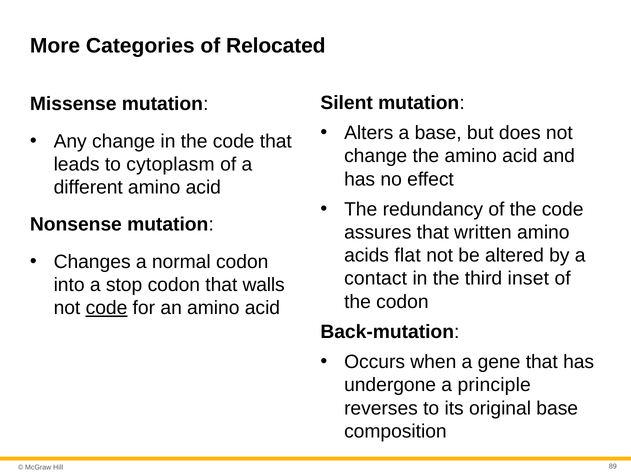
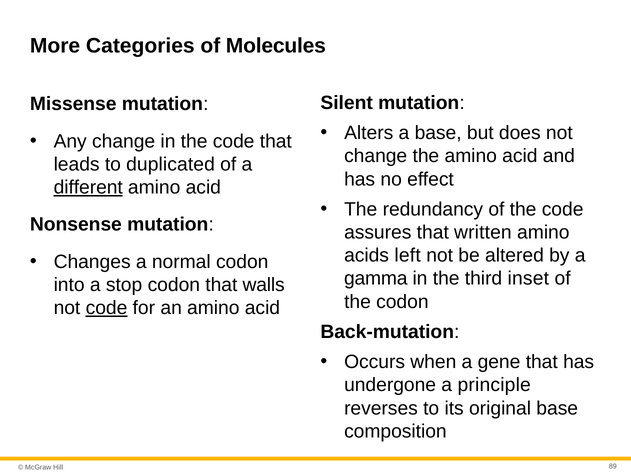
Relocated: Relocated -> Molecules
cytoplasm: cytoplasm -> duplicated
different underline: none -> present
flat: flat -> left
contact: contact -> gamma
